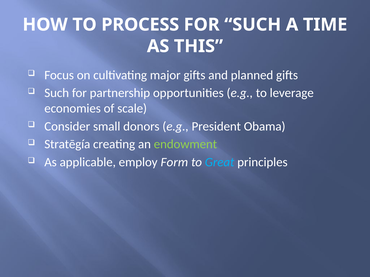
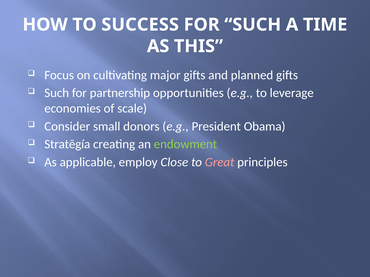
PROCESS: PROCESS -> SUCCESS
Form: Form -> Close
Great colour: light blue -> pink
